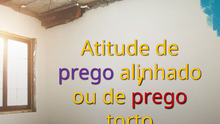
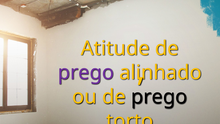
prego at (159, 97) colour: red -> black
